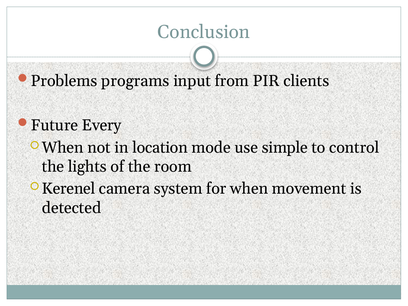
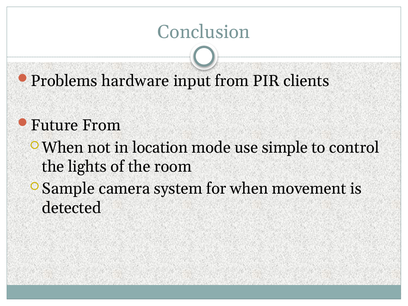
programs: programs -> hardware
Future Every: Every -> From
Kerenel: Kerenel -> Sample
